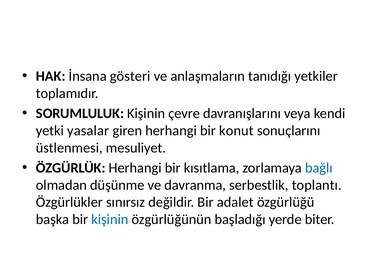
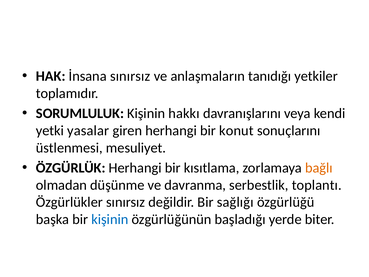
İnsana gösteri: gösteri -> sınırsız
çevre: çevre -> hakkı
bağlı colour: blue -> orange
adalet: adalet -> sağlığı
